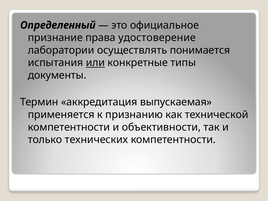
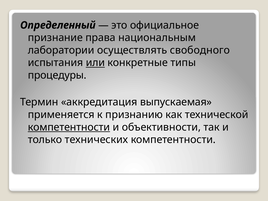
удостоверение: удостоверение -> национальным
понимается: понимается -> свободного
документы: документы -> процедуры
компетентности at (69, 127) underline: none -> present
